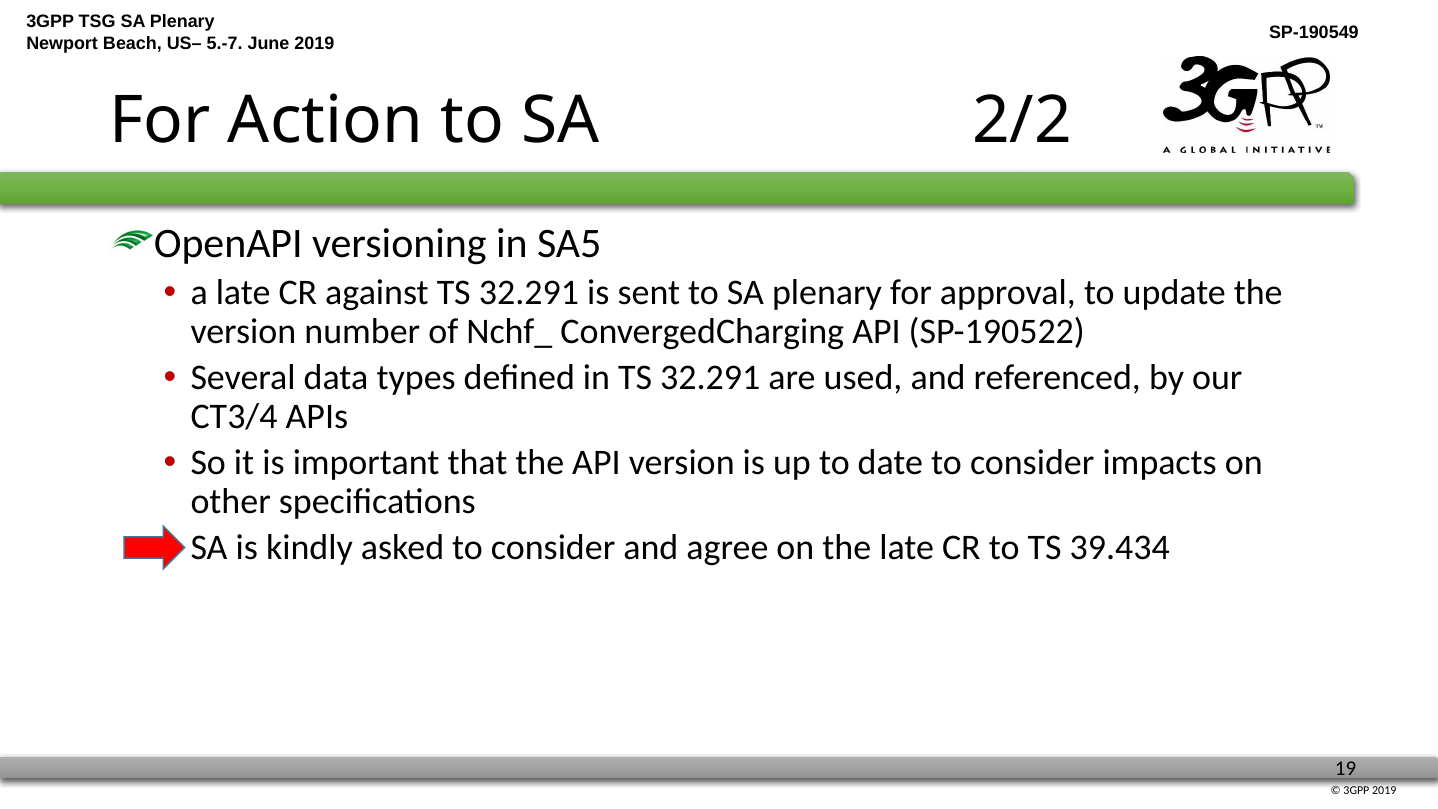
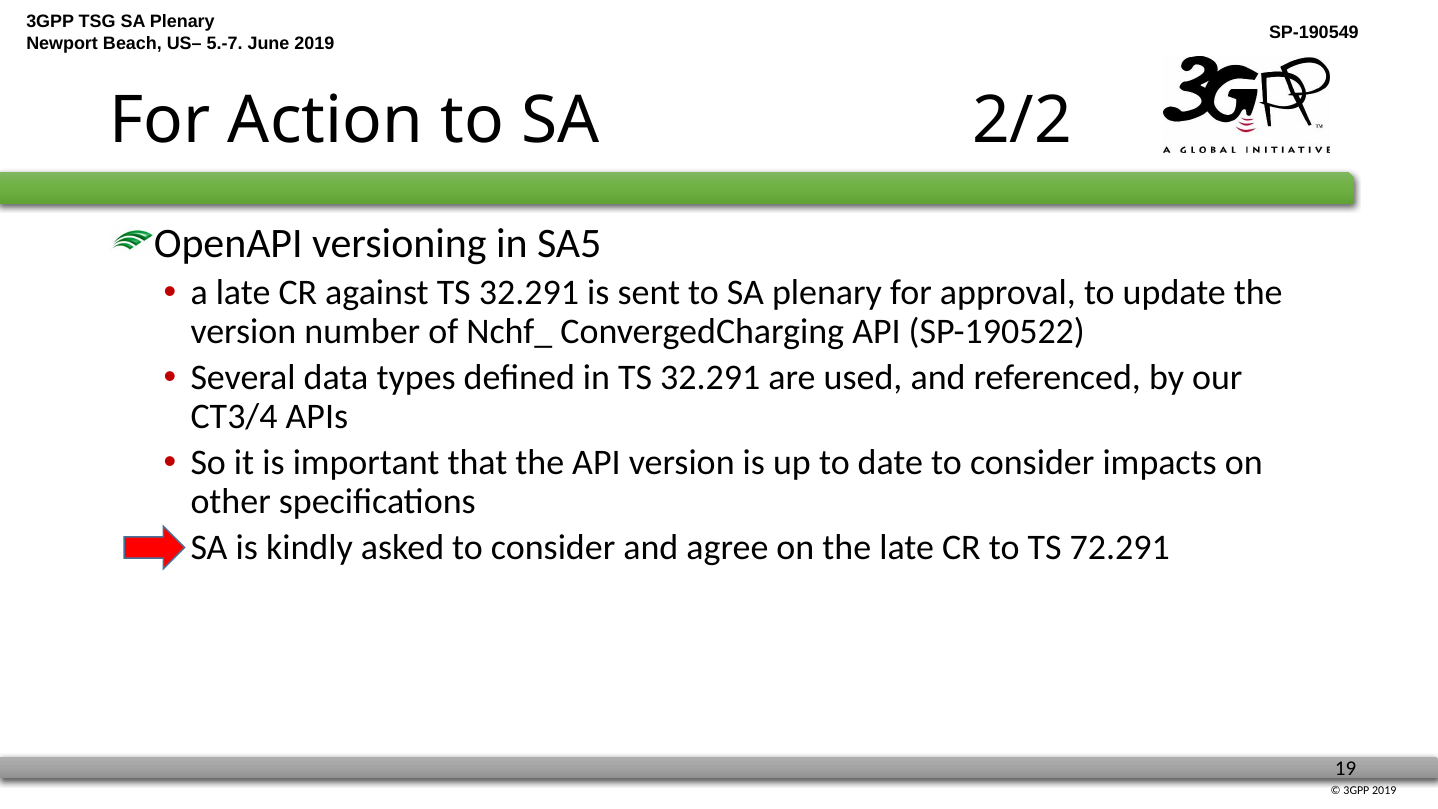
39.434: 39.434 -> 72.291
